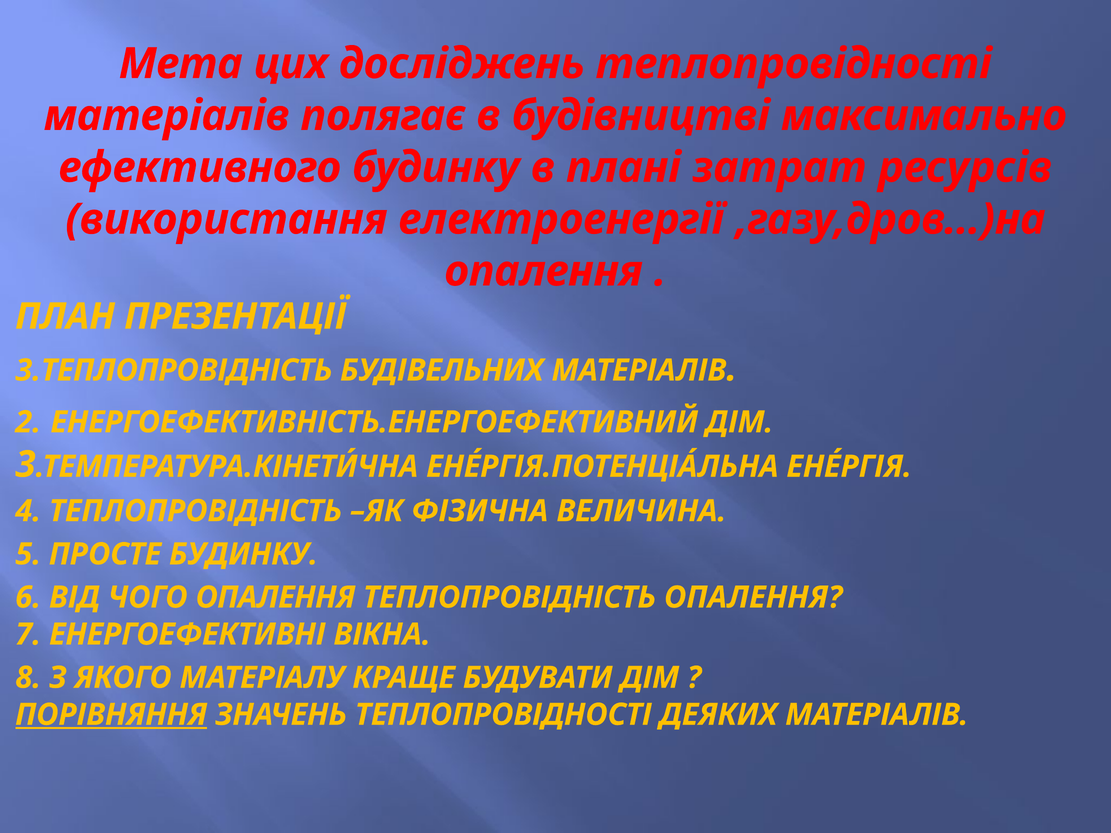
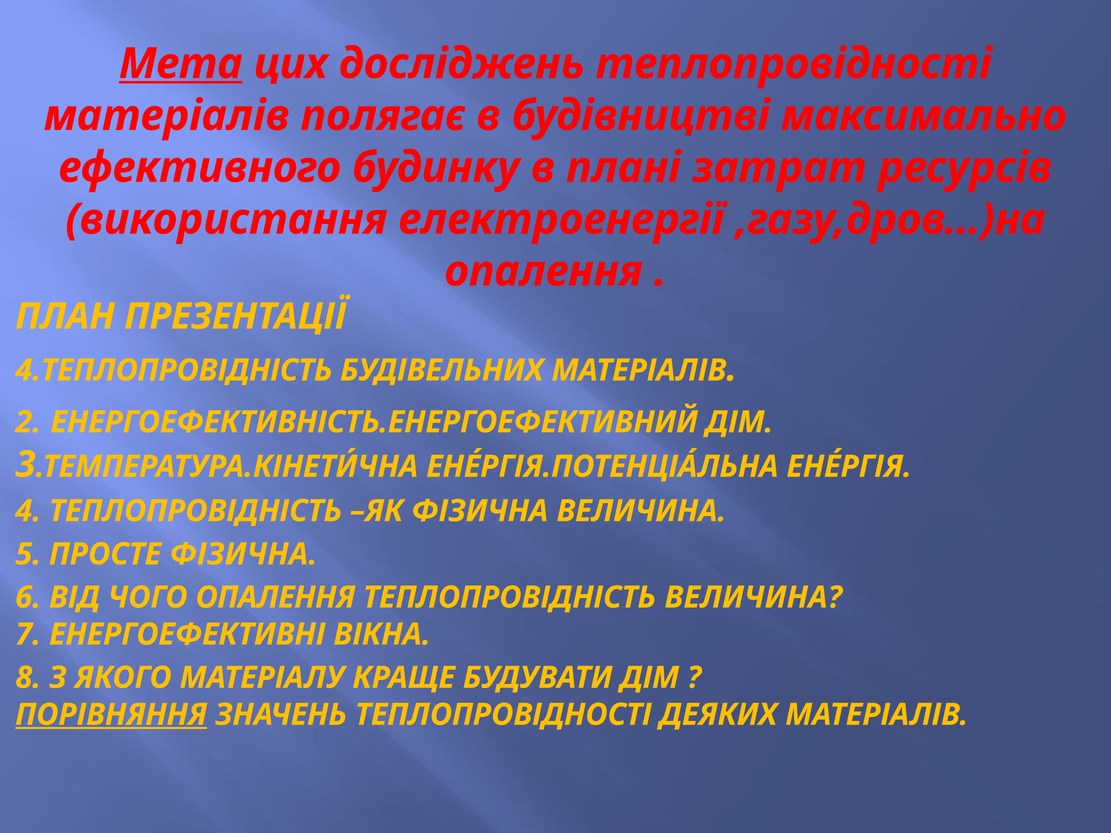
Мета underline: none -> present
3.ТЕПЛОПРОВІДНІСТЬ: 3.ТЕПЛОПРОВІДНІСТЬ -> 4.ТЕПЛОПРОВІДНІСТЬ
ПРОСТЕ БУДИНКУ: БУДИНКУ -> ФІЗИЧНА
ТЕПЛОПРОВІДНІСТЬ ОПАЛЕННЯ: ОПАЛЕННЯ -> ВЕЛИЧИНА
